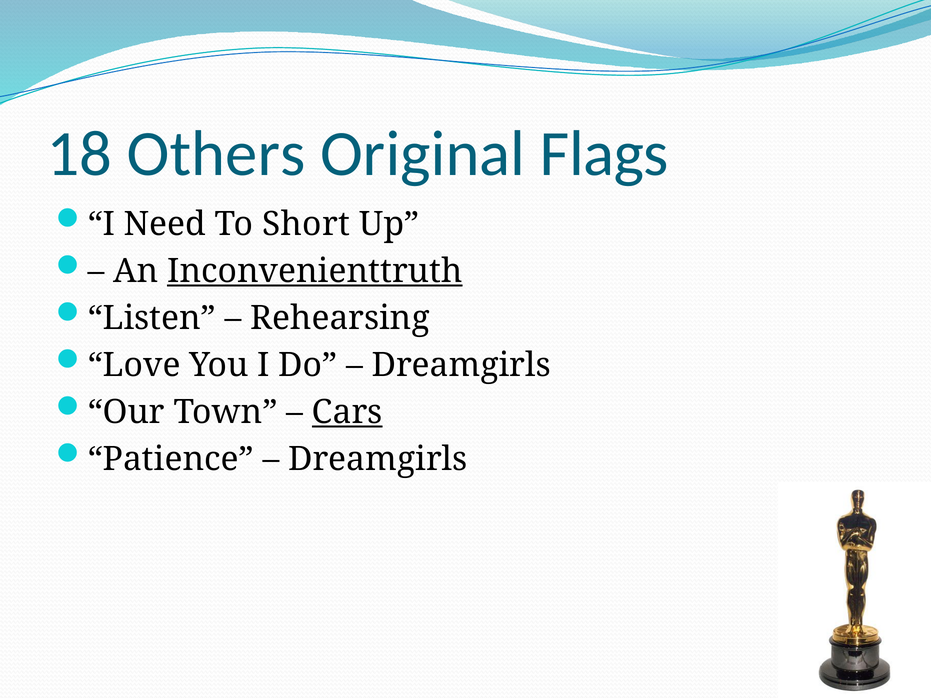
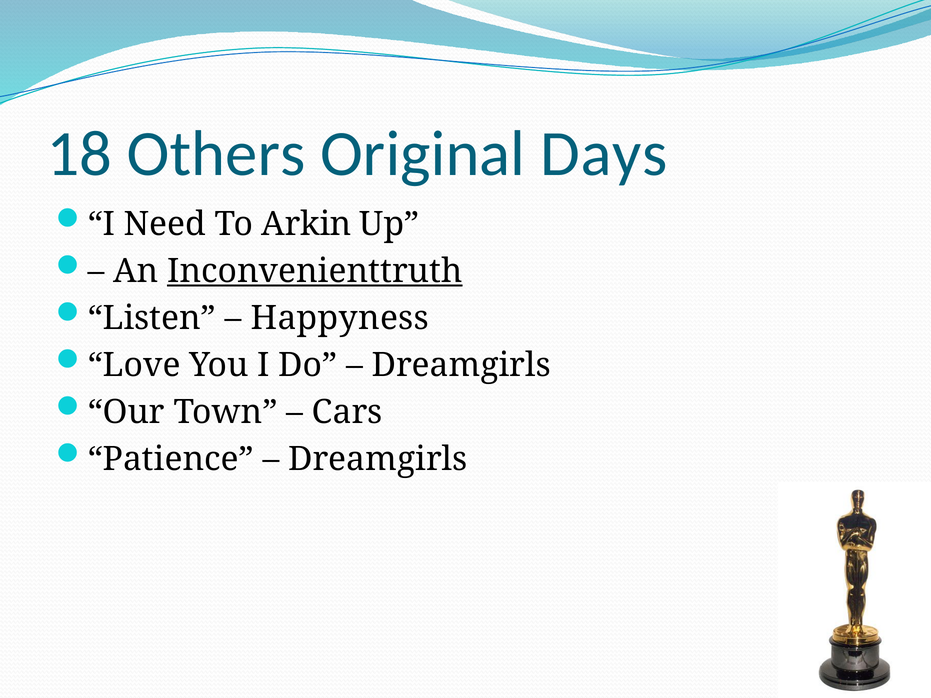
Flags: Flags -> Days
Short: Short -> Arkin
Rehearsing: Rehearsing -> Happyness
Cars underline: present -> none
